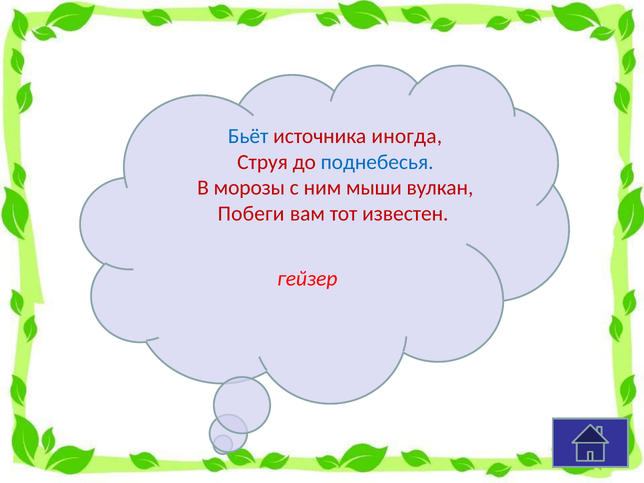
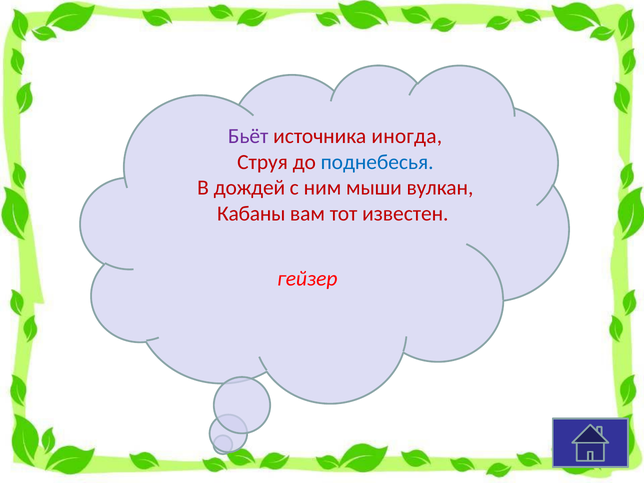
Бьёт colour: blue -> purple
морозы: морозы -> дождей
Побеги: Побеги -> Кабаны
